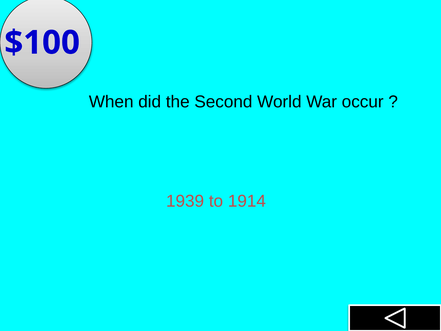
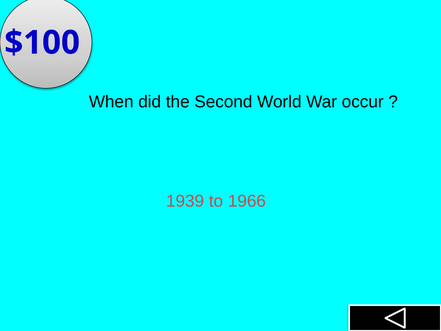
1914: 1914 -> 1966
